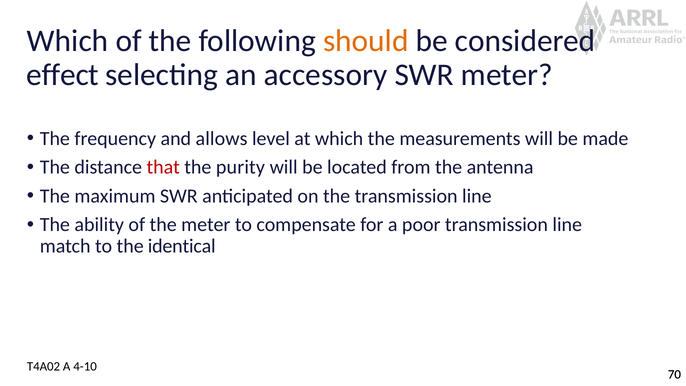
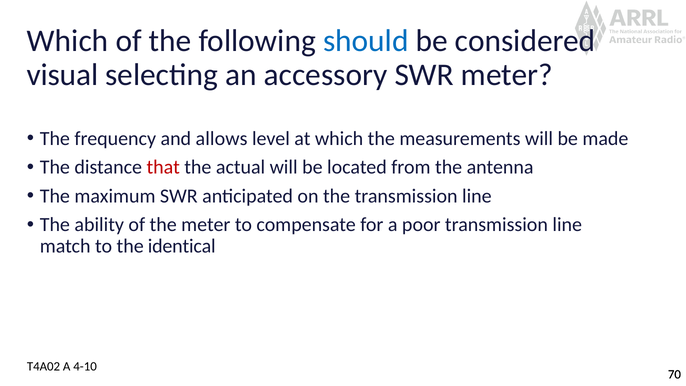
should colour: orange -> blue
effect: effect -> visual
purity: purity -> actual
